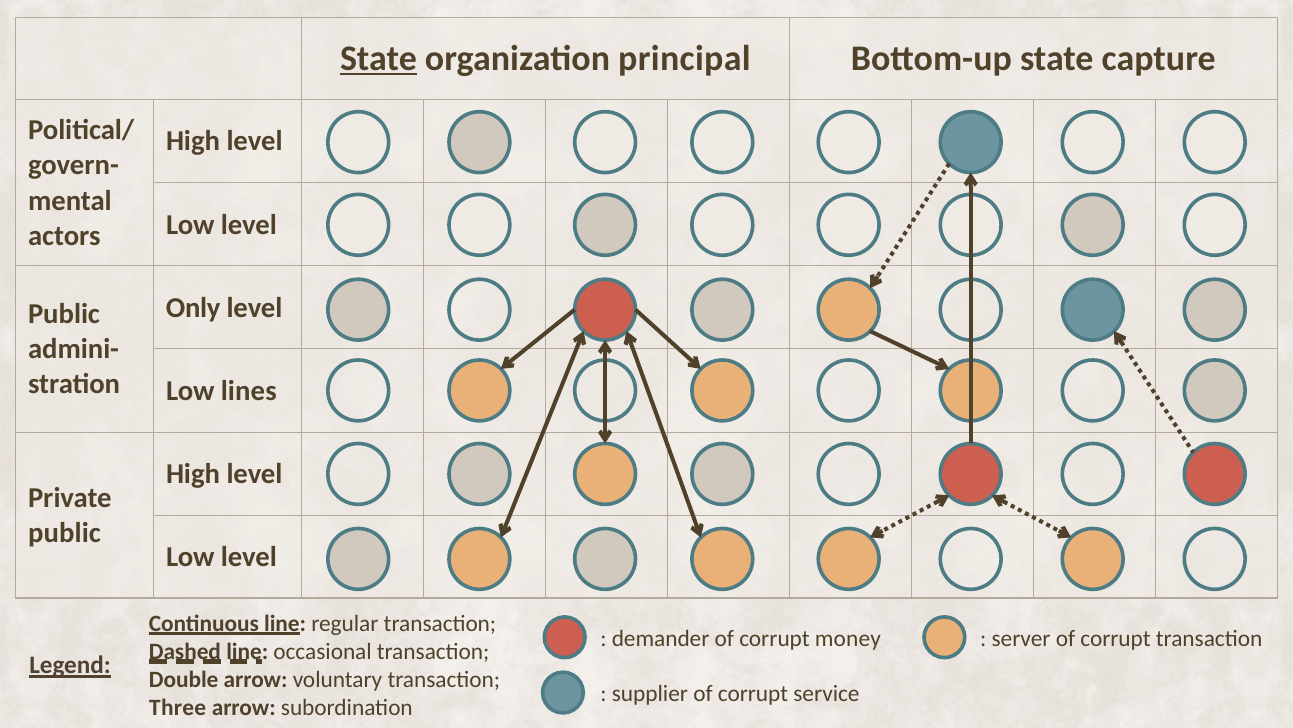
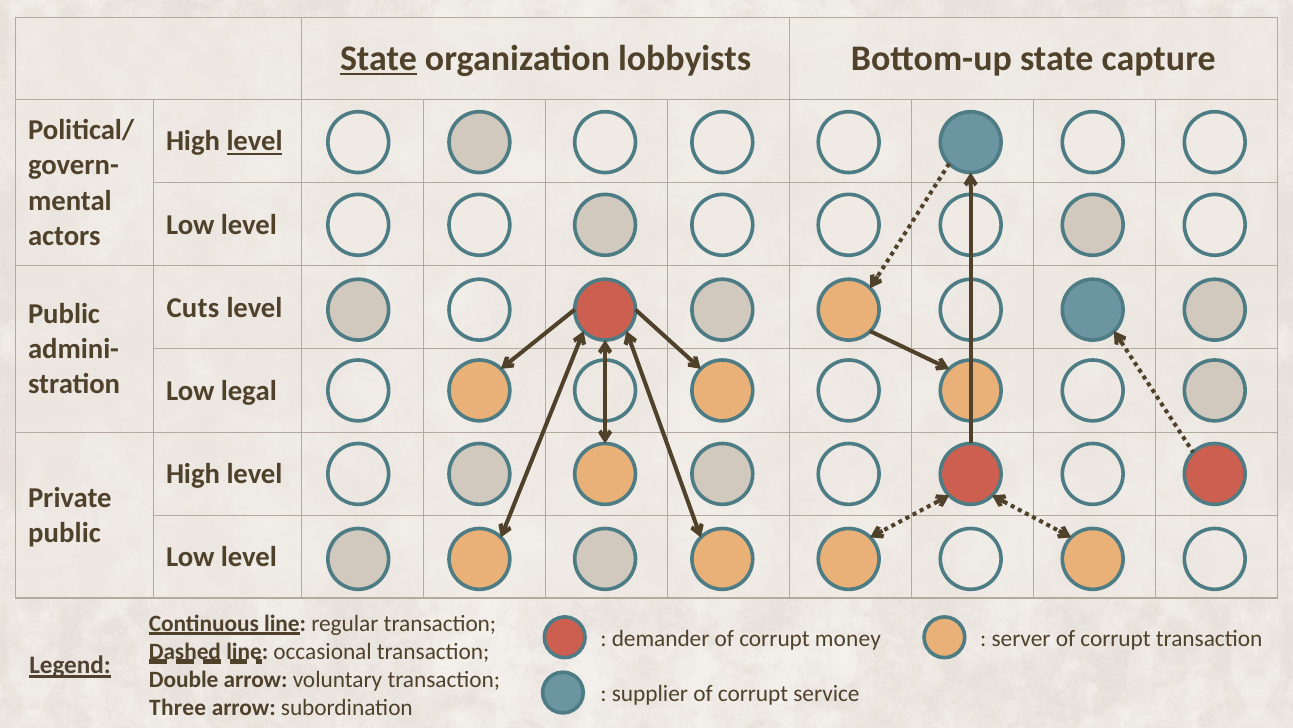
principal: principal -> lobbyists
level at (255, 141) underline: none -> present
Only: Only -> Cuts
lines: lines -> legal
